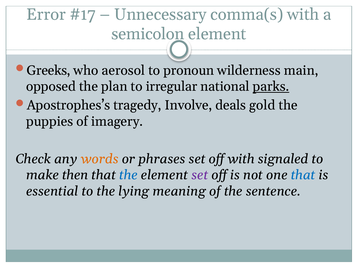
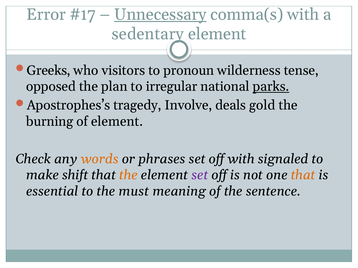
Unnecessary underline: none -> present
semicolon: semicolon -> sedentary
aerosol: aerosol -> visitors
main: main -> tense
puppies: puppies -> burning
of imagery: imagery -> element
then: then -> shift
the at (128, 175) colour: blue -> orange
that at (303, 175) colour: blue -> orange
lying: lying -> must
